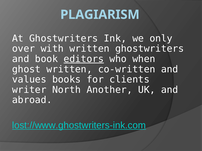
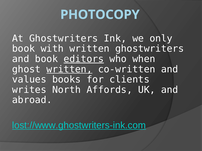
PLAGIARISM: PLAGIARISM -> PHOTOCOPY
over at (24, 49): over -> book
written at (69, 69) underline: none -> present
writer: writer -> writes
Another: Another -> Affords
